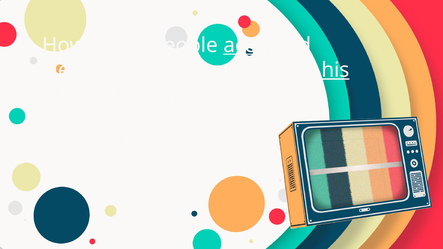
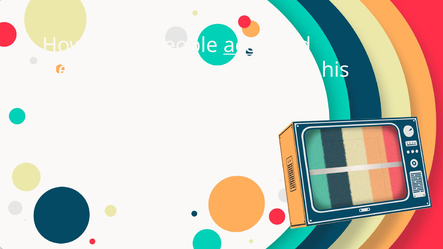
his underline: present -> none
